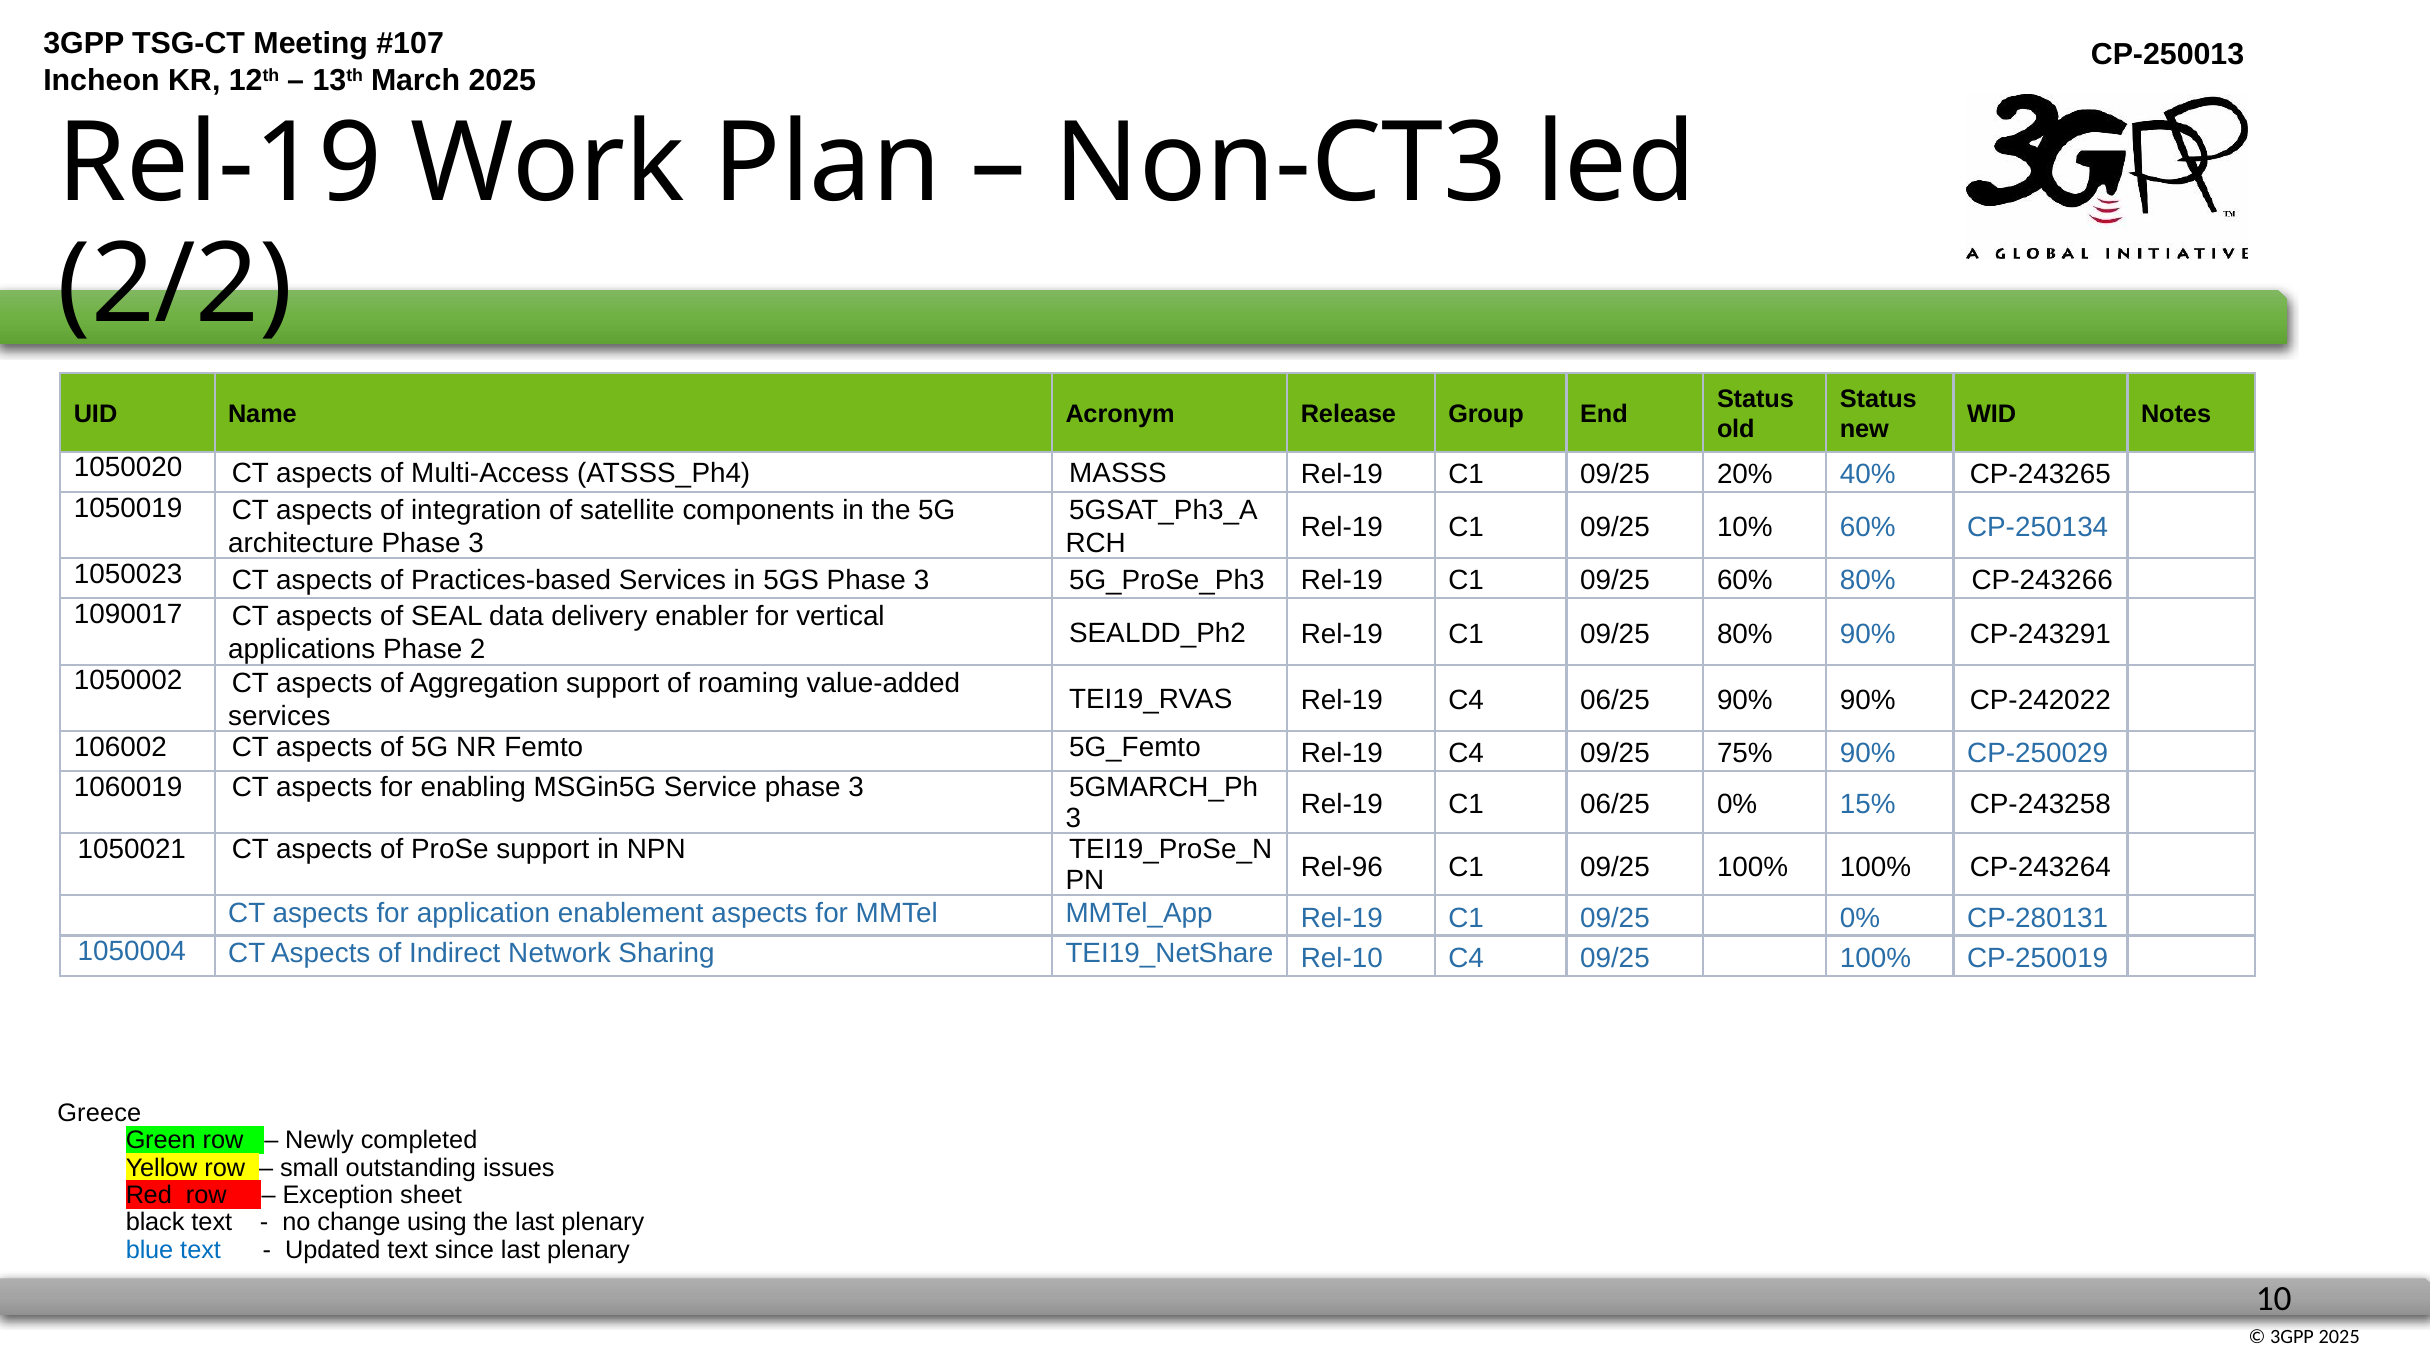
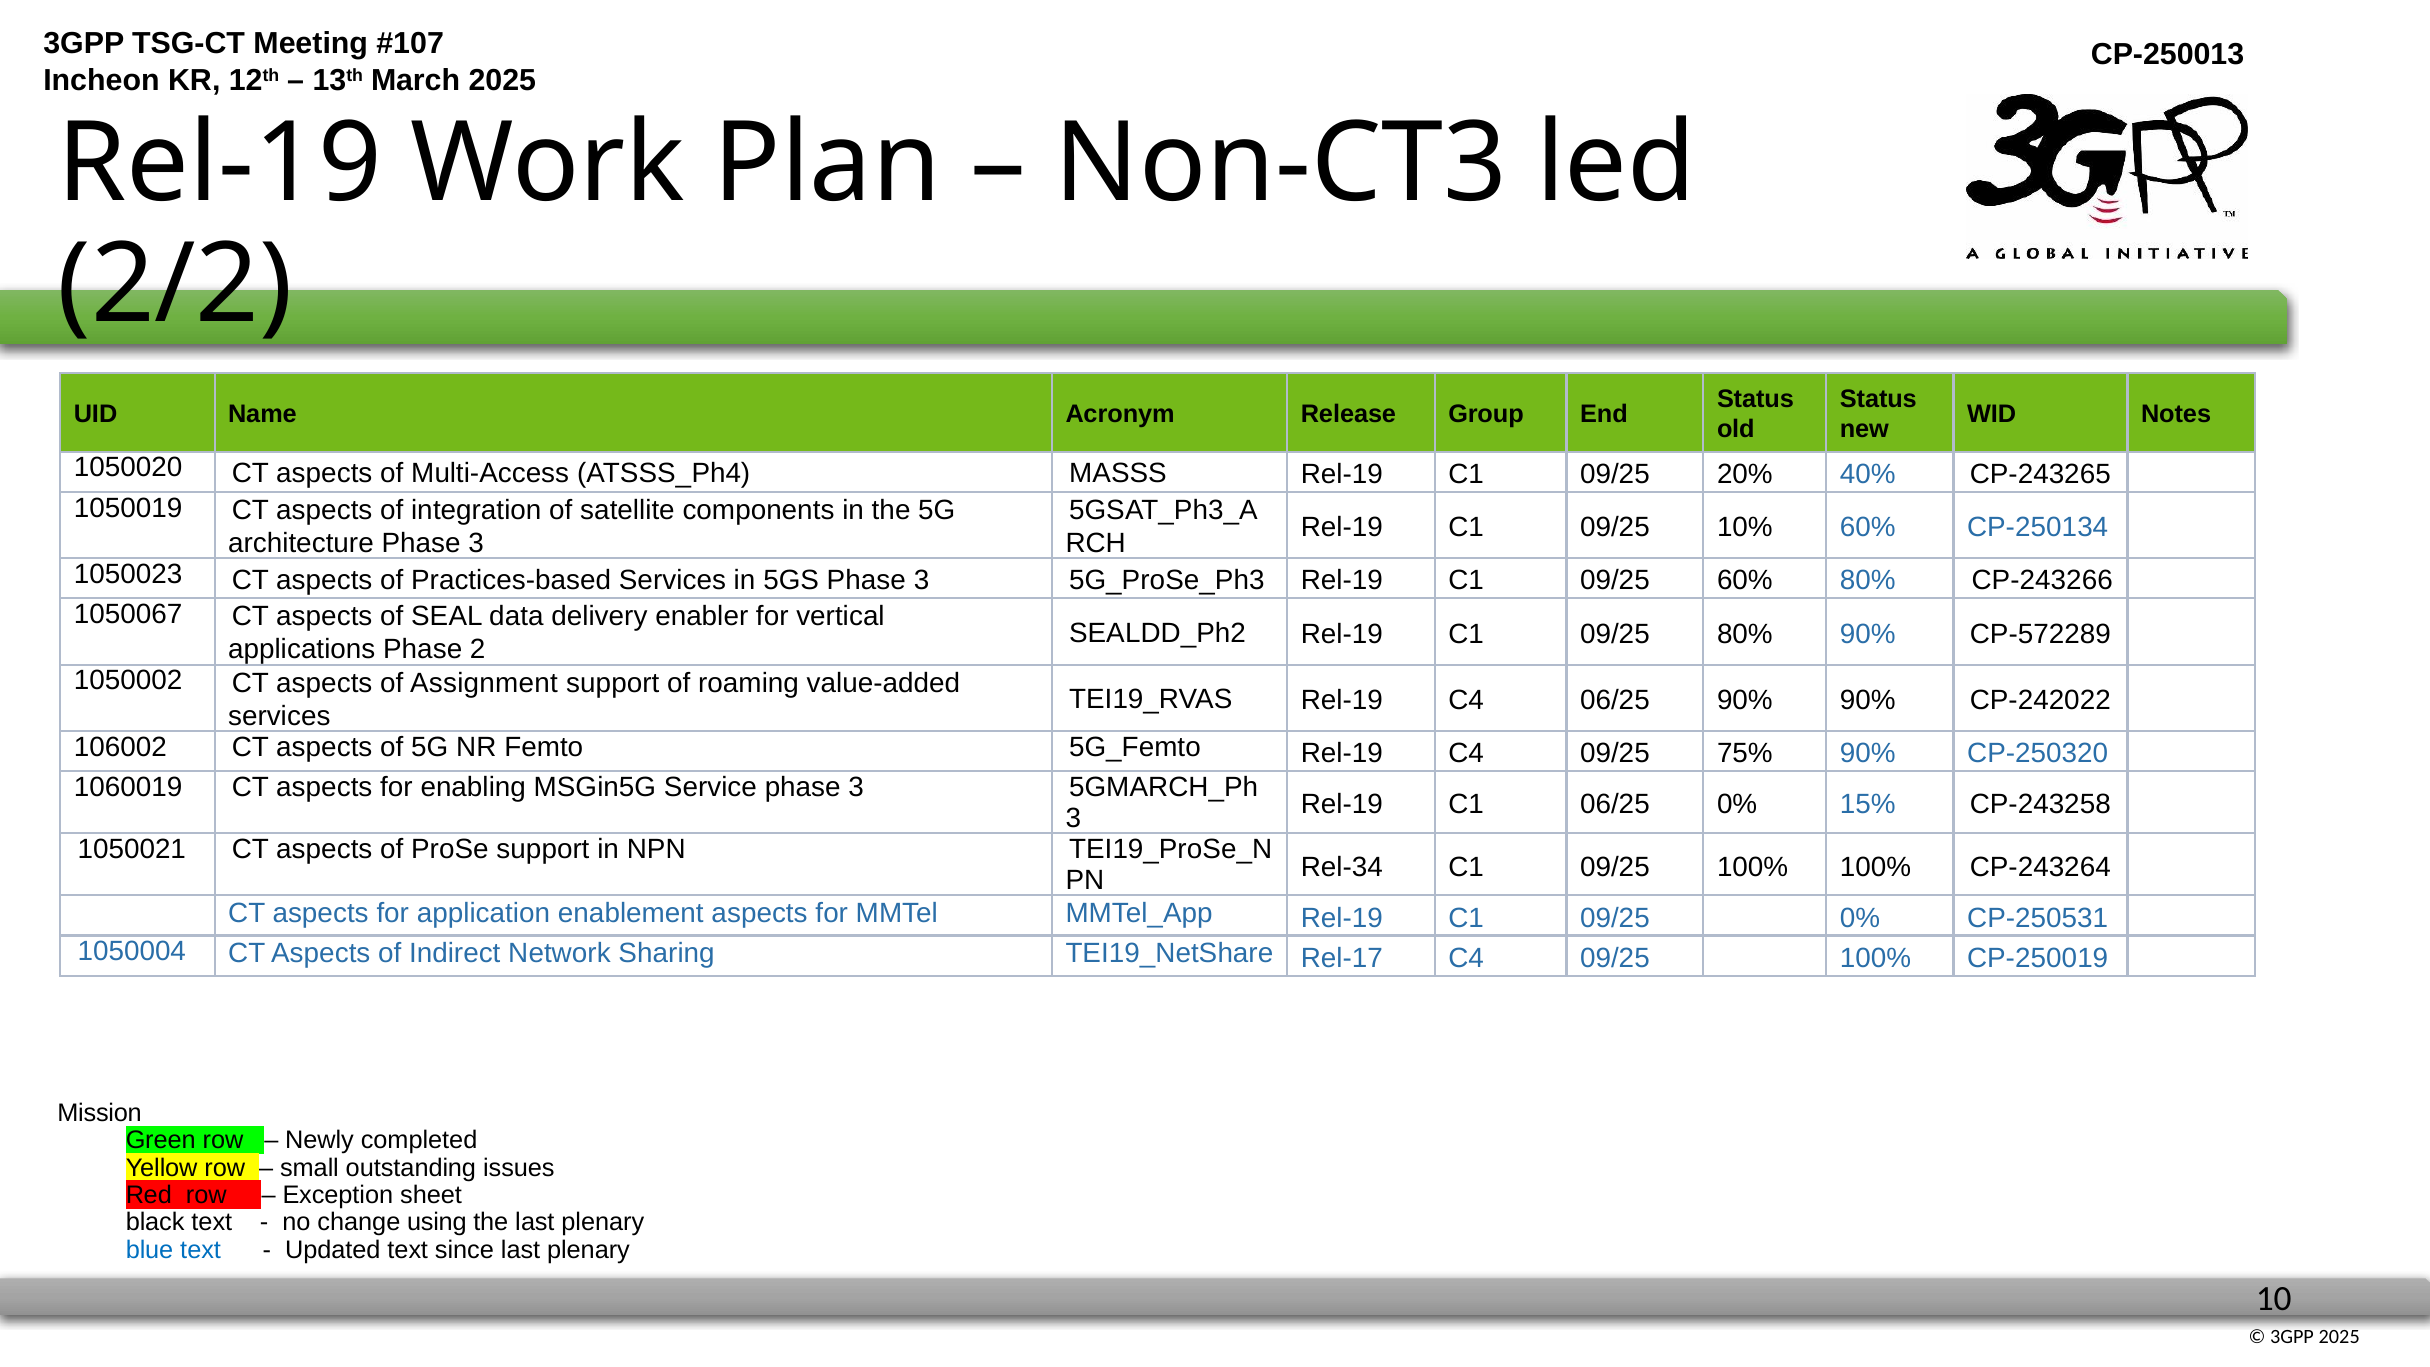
1090017: 1090017 -> 1050067
CP-243291: CP-243291 -> CP-572289
Aggregation: Aggregation -> Assignment
CP-250029: CP-250029 -> CP-250320
Rel-96: Rel-96 -> Rel-34
CP-280131: CP-280131 -> CP-250531
Rel-10: Rel-10 -> Rel-17
Greece: Greece -> Mission
